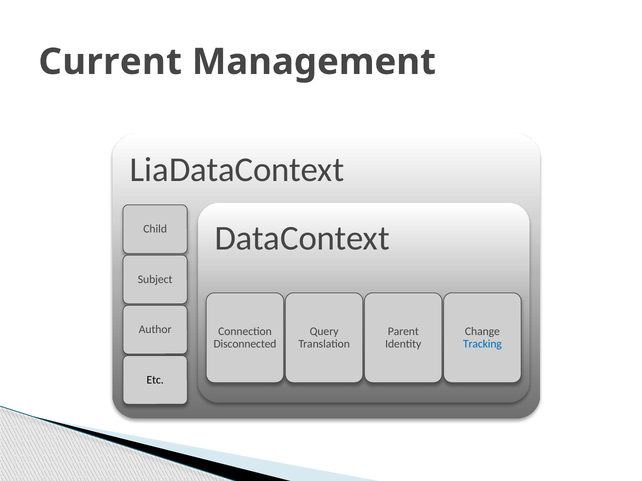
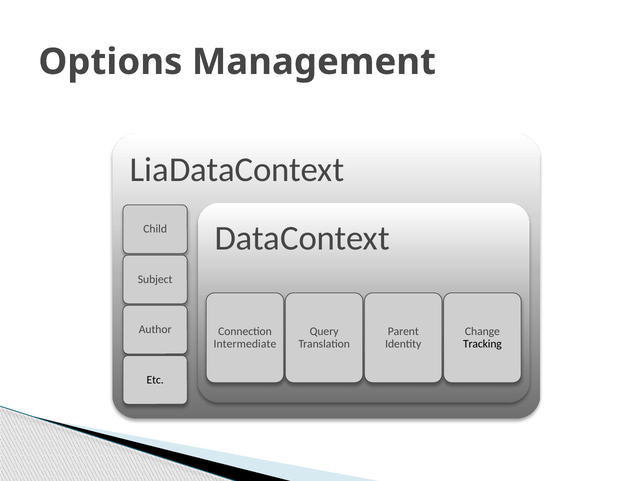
Current: Current -> Options
Disconnected: Disconnected -> Intermediate
Tracking colour: blue -> black
